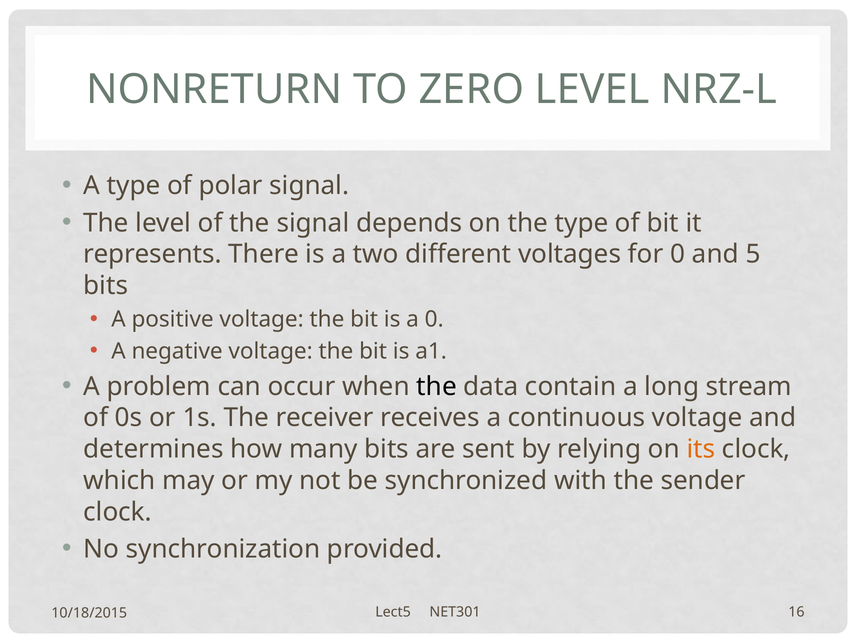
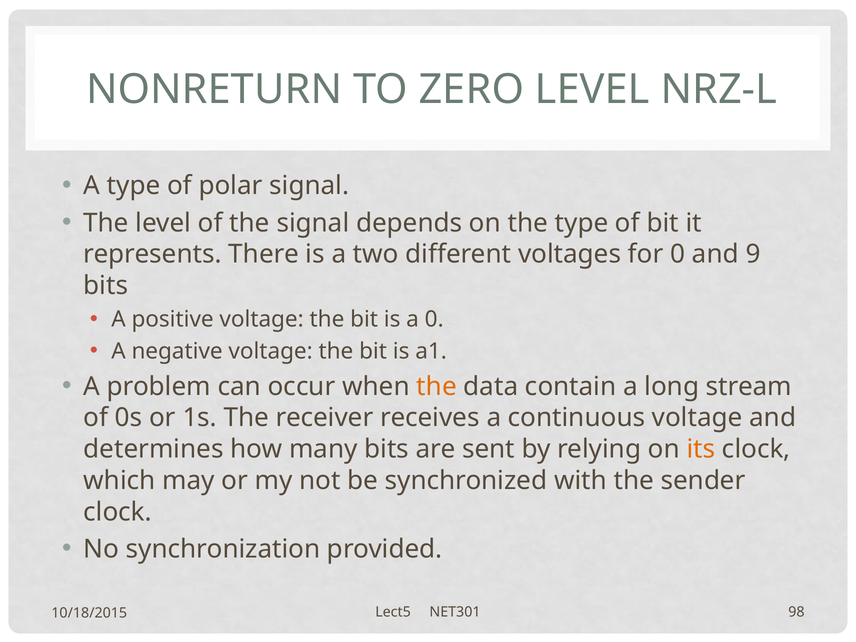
5: 5 -> 9
the at (437, 386) colour: black -> orange
16: 16 -> 98
